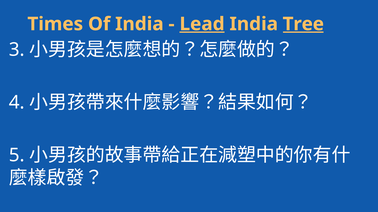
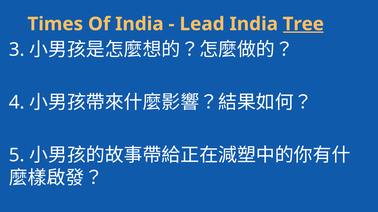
Lead underline: present -> none
